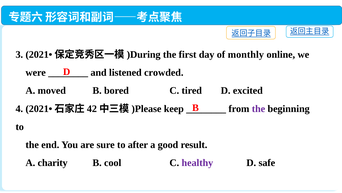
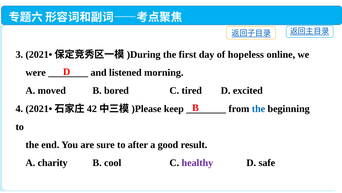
monthly: monthly -> hopeless
crowded: crowded -> morning
the at (258, 108) colour: purple -> blue
